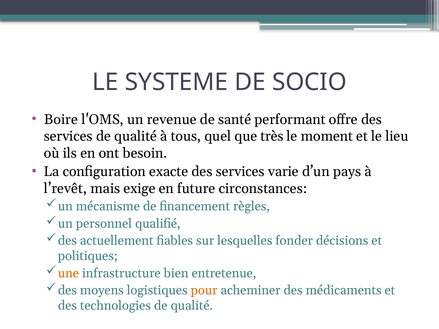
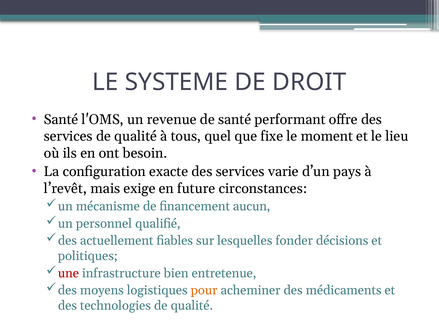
SOCIO: SOCIO -> DROIT
Boire at (61, 120): Boire -> Santé
très: très -> fixe
règles: règles -> aucun
une colour: orange -> red
